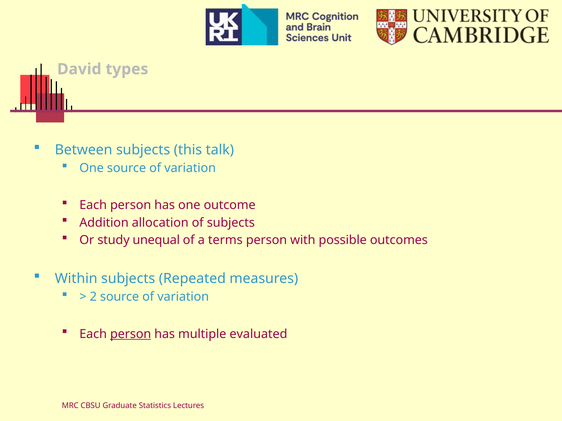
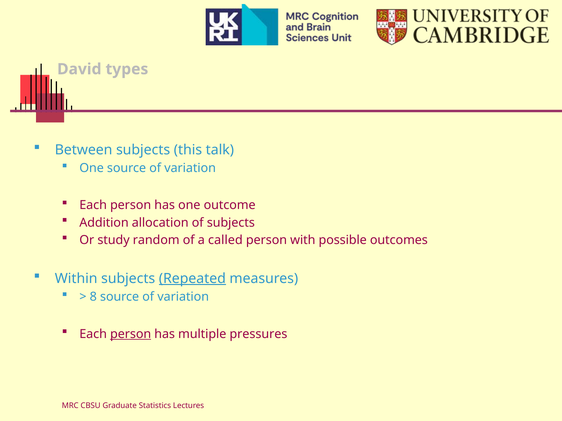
unequal: unequal -> random
terms: terms -> called
Repeated underline: none -> present
2: 2 -> 8
evaluated: evaluated -> pressures
